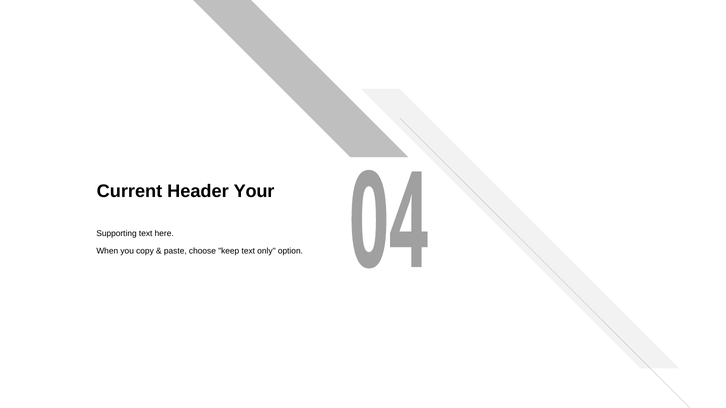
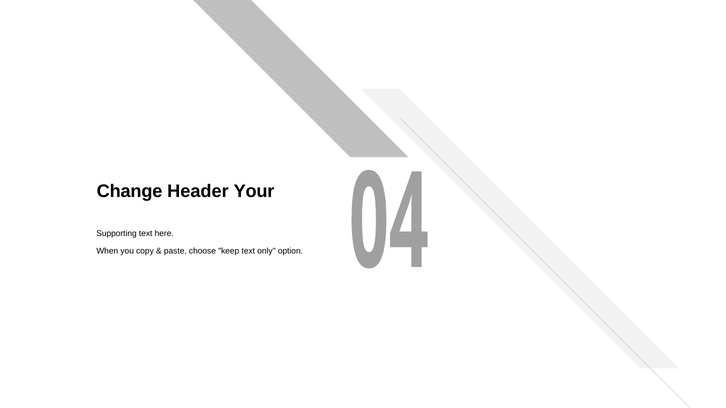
Current: Current -> Change
